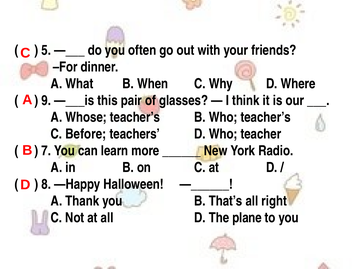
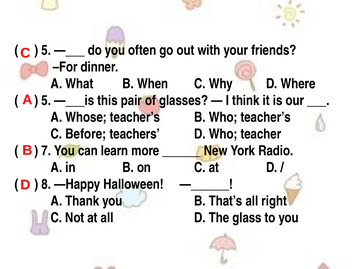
9 at (46, 101): 9 -> 5
plane: plane -> glass
